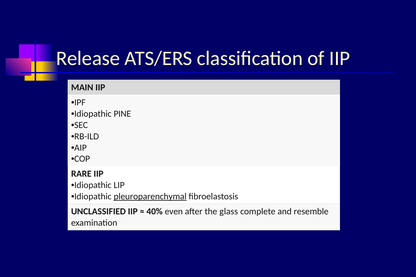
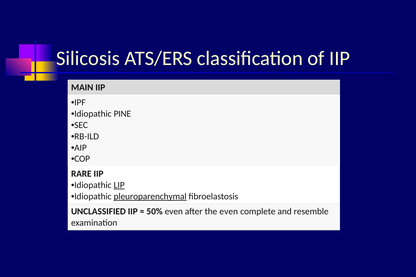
Release: Release -> Silicosis
LIP underline: none -> present
40%: 40% -> 50%
the glass: glass -> even
